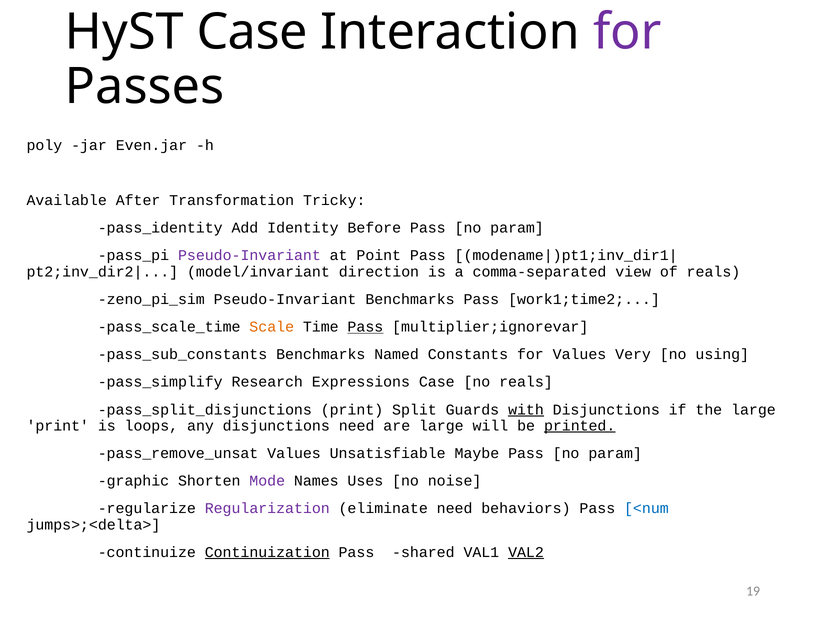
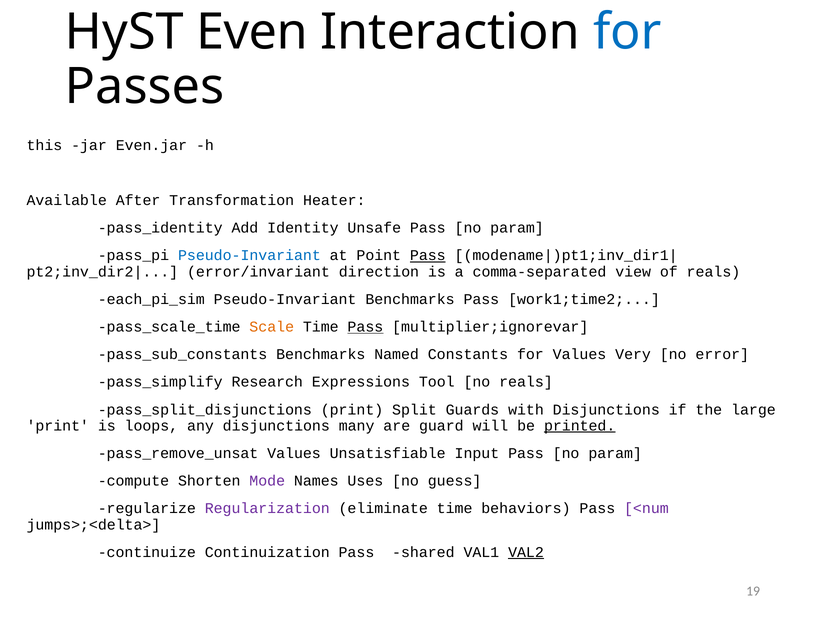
HyST Case: Case -> Even
for at (627, 32) colour: purple -> blue
poly: poly -> this
Tricky: Tricky -> Heater
Before: Before -> Unsafe
Pseudo-Invariant at (249, 255) colour: purple -> blue
Pass at (428, 255) underline: none -> present
model/invariant: model/invariant -> error/invariant
zeno_pi_sim: zeno_pi_sim -> each_pi_sim
using: using -> error
Expressions Case: Case -> Tool
with underline: present -> none
disjunctions need: need -> many
are large: large -> guard
Maybe: Maybe -> Input
graphic: graphic -> compute
noise: noise -> guess
eliminate need: need -> time
<num colour: blue -> purple
Continuization underline: present -> none
